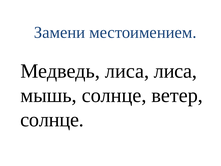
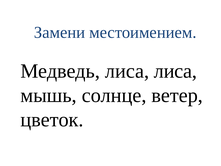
солнце at (52, 120): солнце -> цветок
